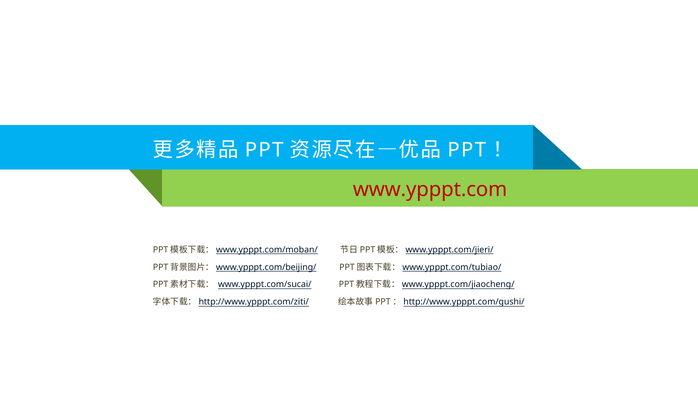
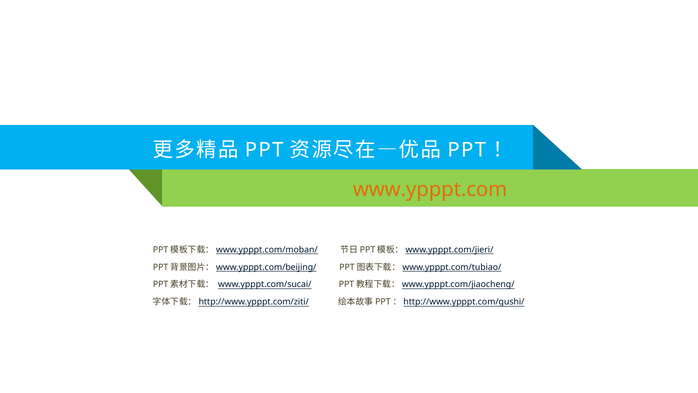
www.ypppt.com colour: red -> orange
